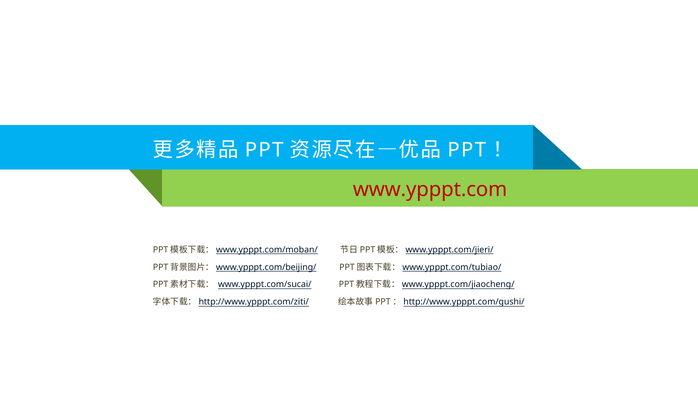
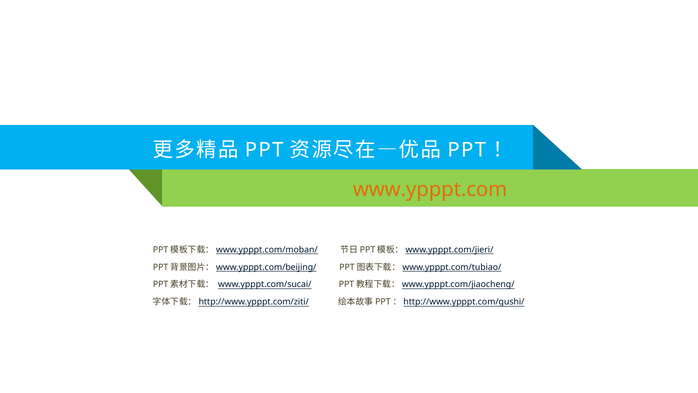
www.ypppt.com colour: red -> orange
